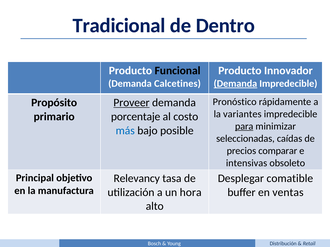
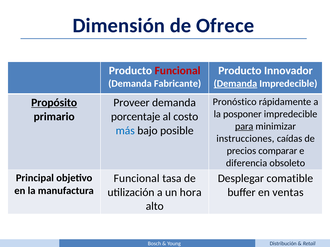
Tradicional: Tradicional -> Dimensión
Dentro: Dentro -> Ofrece
Funcional at (178, 71) colour: black -> red
Calcetines: Calcetines -> Fabricante
Propósito underline: none -> present
Proveer underline: present -> none
variantes: variantes -> posponer
seleccionadas: seleccionadas -> instrucciones
intensivas: intensivas -> diferencia
Relevancy at (137, 179): Relevancy -> Funcional
